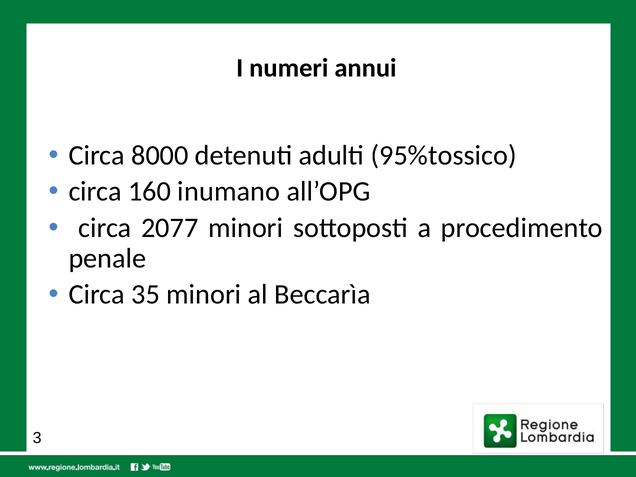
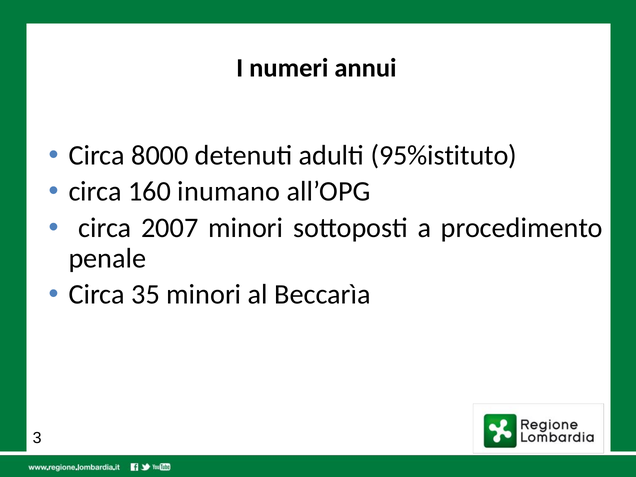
95%tossico: 95%tossico -> 95%istituto
2077: 2077 -> 2007
